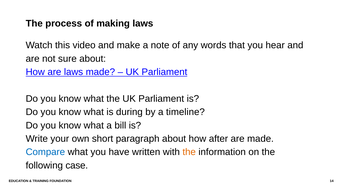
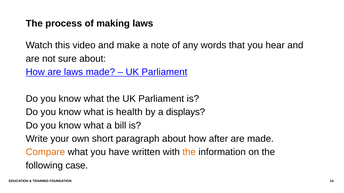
during: during -> health
timeline: timeline -> displays
Compare colour: blue -> orange
